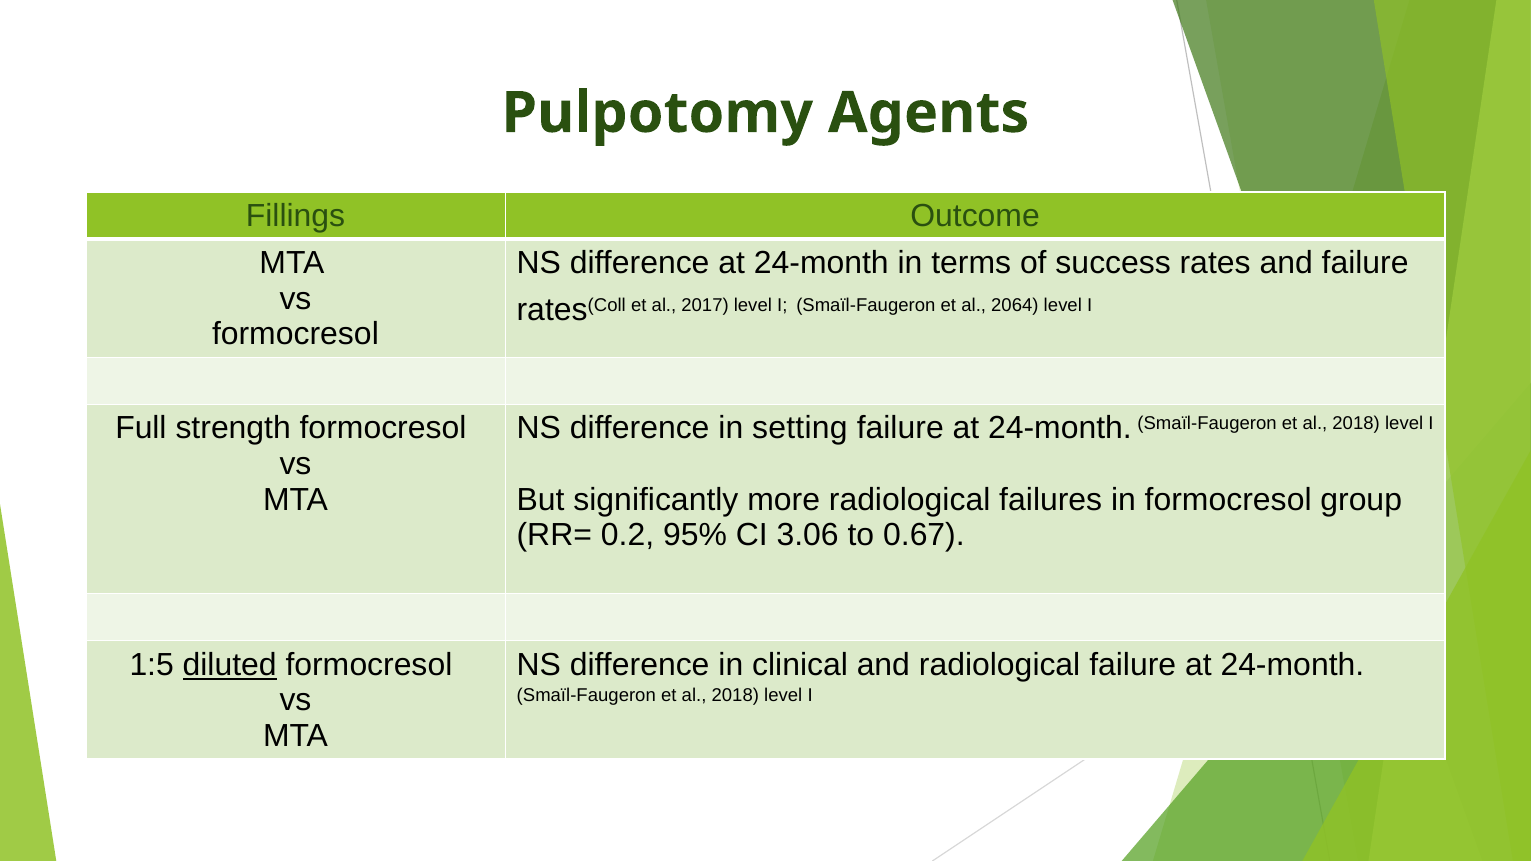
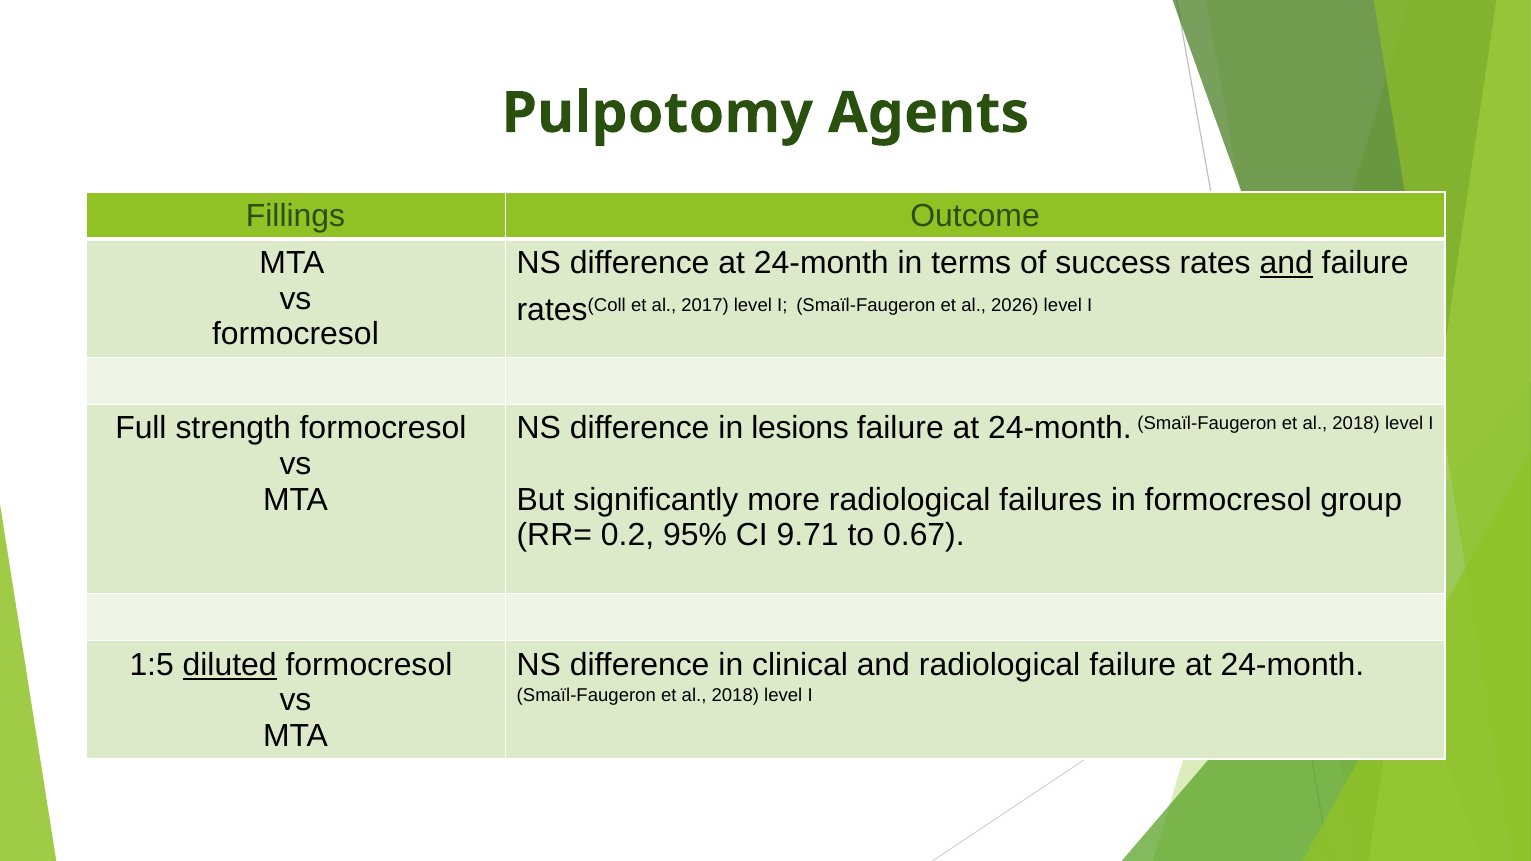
and at (1286, 263) underline: none -> present
2064: 2064 -> 2026
setting: setting -> lesions
3.06: 3.06 -> 9.71
